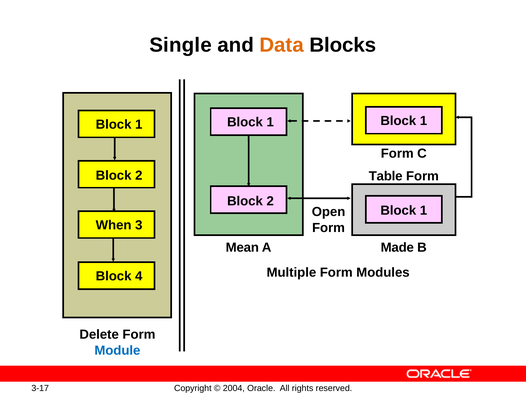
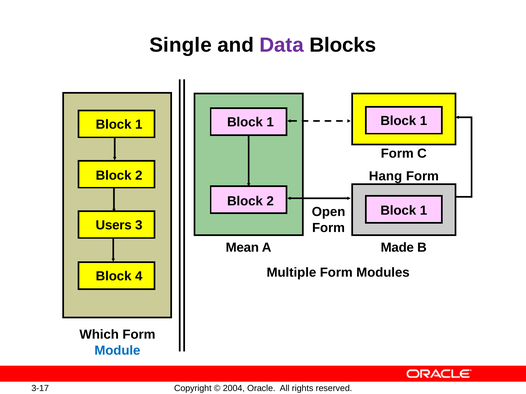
Data colour: orange -> purple
Table: Table -> Hang
When: When -> Users
Delete: Delete -> Which
